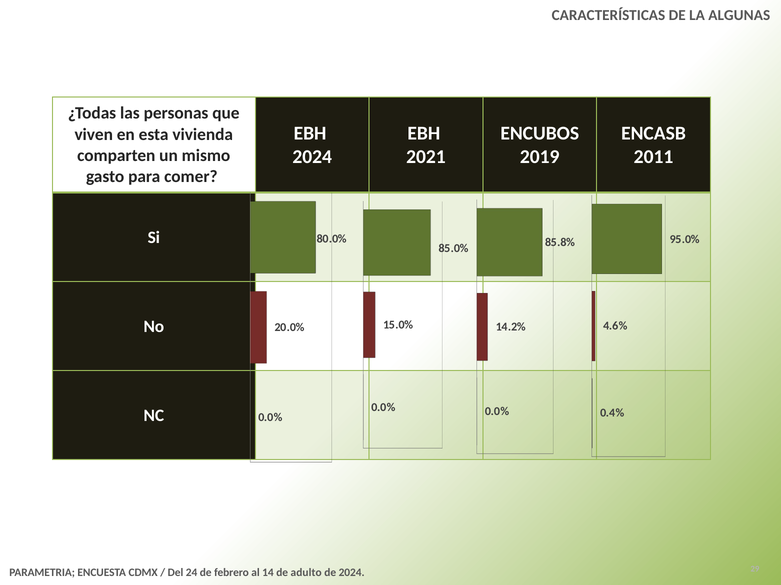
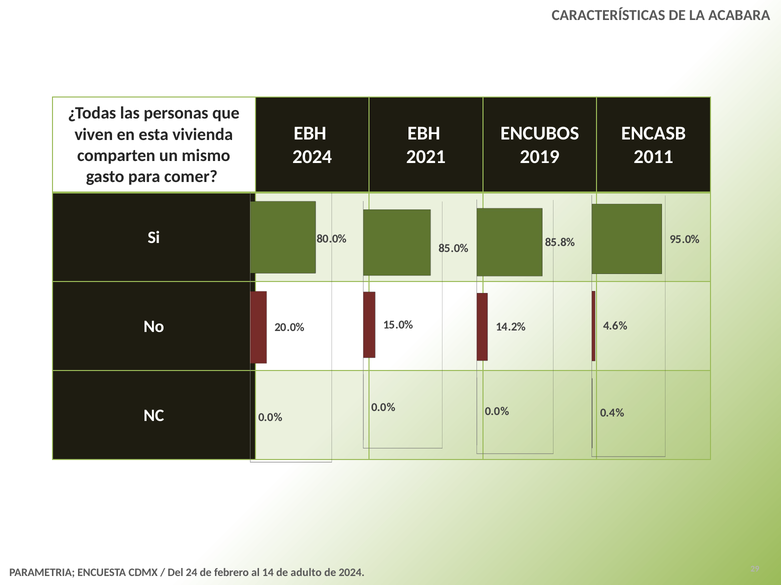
ALGUNAS: ALGUNAS -> ACABARA
